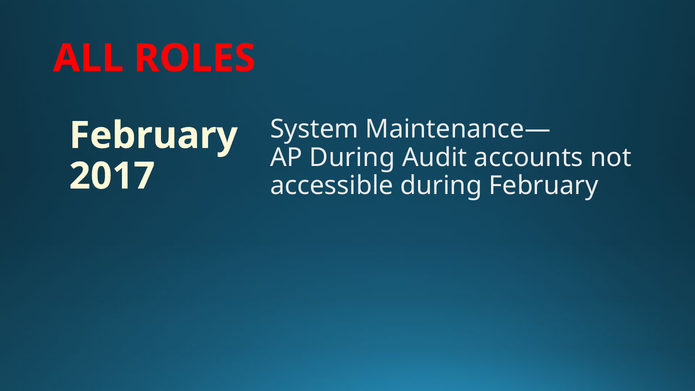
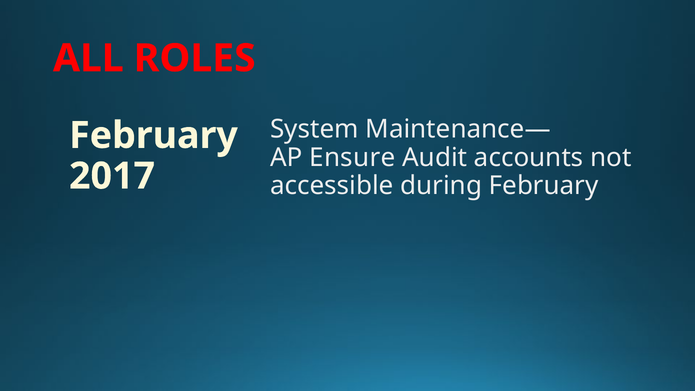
AP During: During -> Ensure
